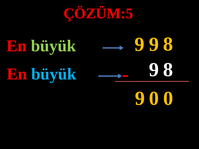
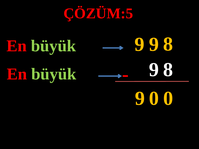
büyük at (54, 74) colour: light blue -> light green
